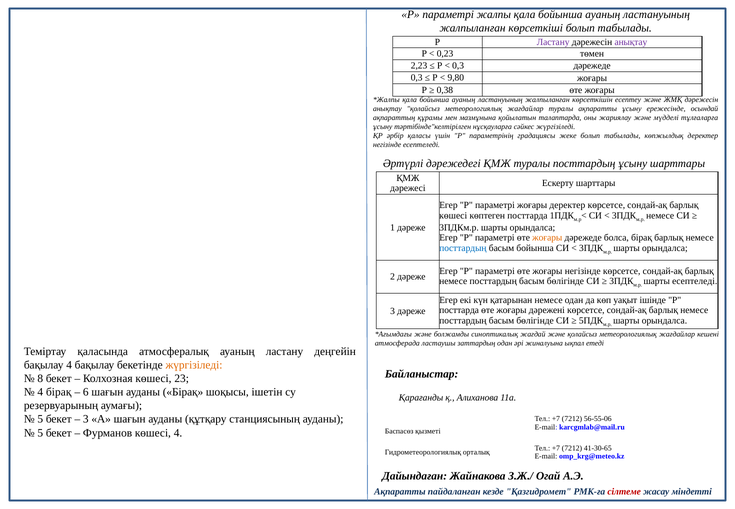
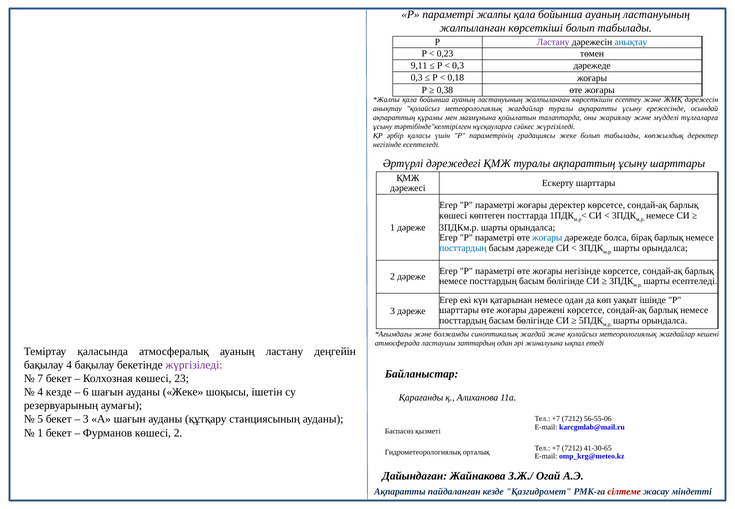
анықтау at (631, 42) colour: purple -> blue
2,23: 2,23 -> 9,11
9,80: 9,80 -> 0,18
туралы посттардың: посттардың -> ақпараттың
жоғары at (547, 238) colour: orange -> blue
басым бойынша: бойынша -> дәрежеде
посттарда at (459, 310): посттарда -> шарттары
жүргізіледі at (194, 365) colour: orange -> purple
8: 8 -> 7
4 бірақ: бірақ -> кезде
ауданы Бірақ: Бірақ -> Жеке
5 at (40, 433): 5 -> 1
көшесі 4: 4 -> 2
